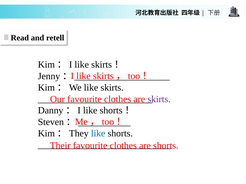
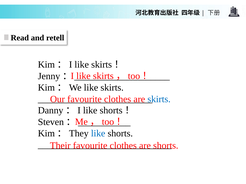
skirts at (159, 99) colour: purple -> blue
